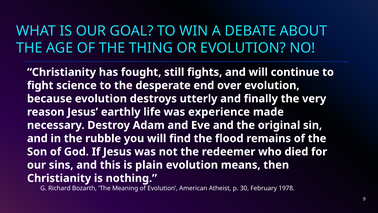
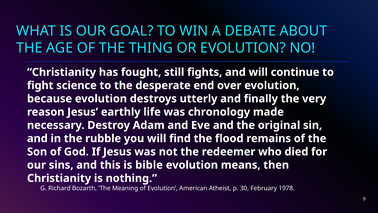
experience: experience -> chronology
plain: plain -> bible
